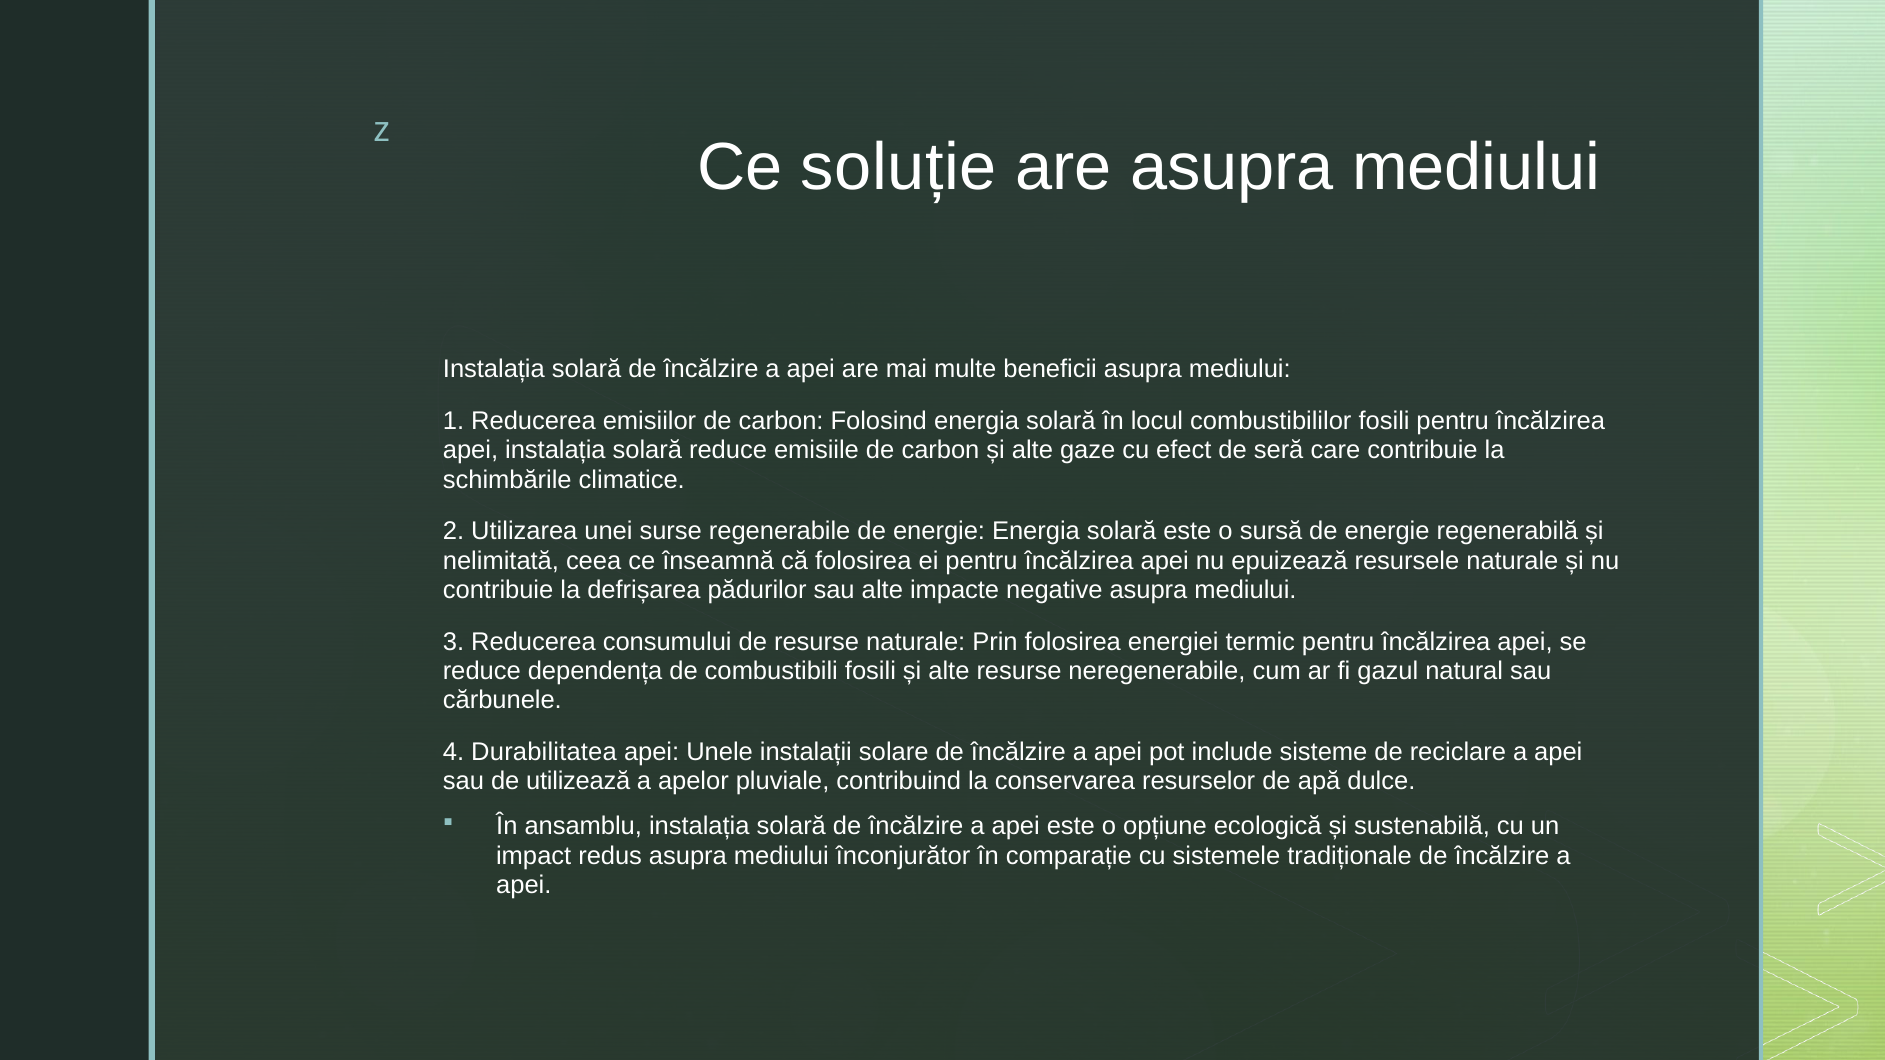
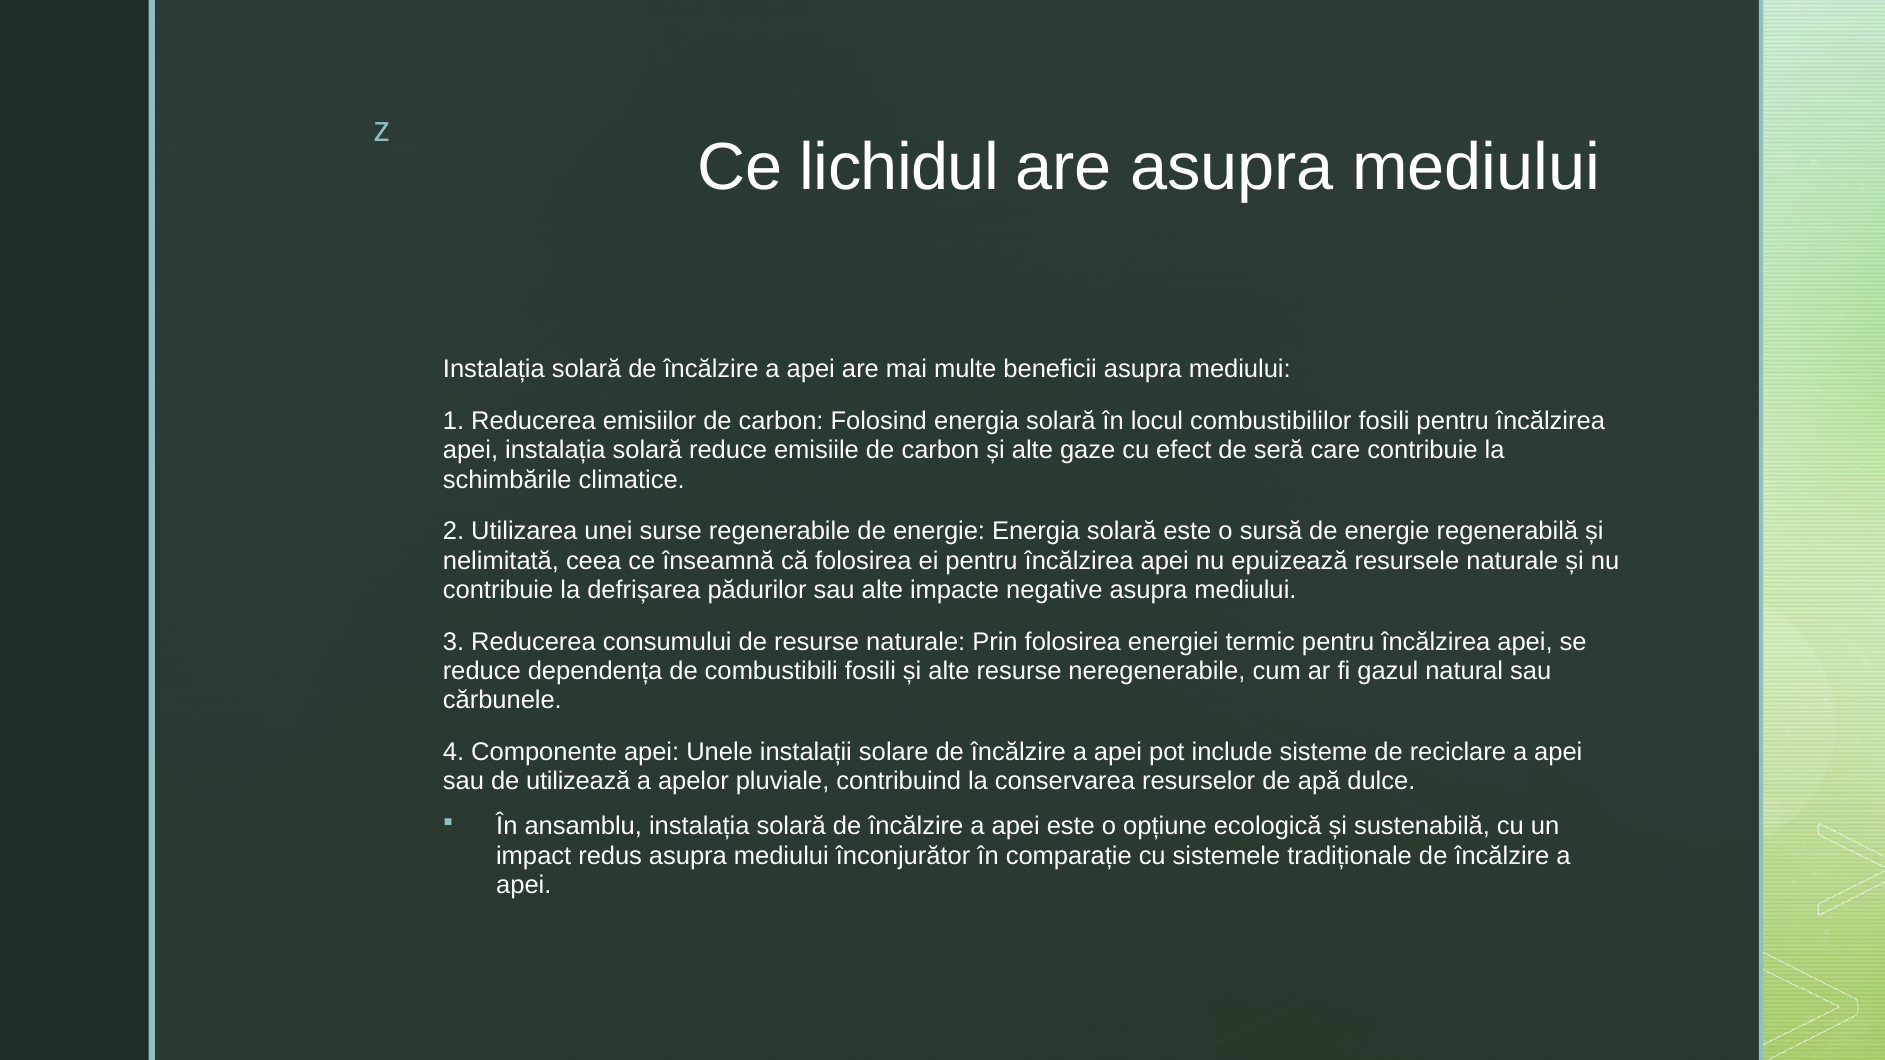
soluție: soluție -> lichidul
Durabilitatea: Durabilitatea -> Componente
